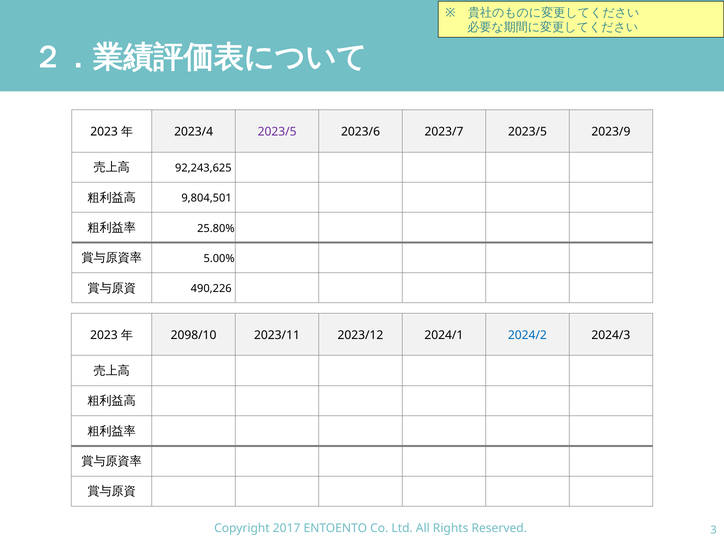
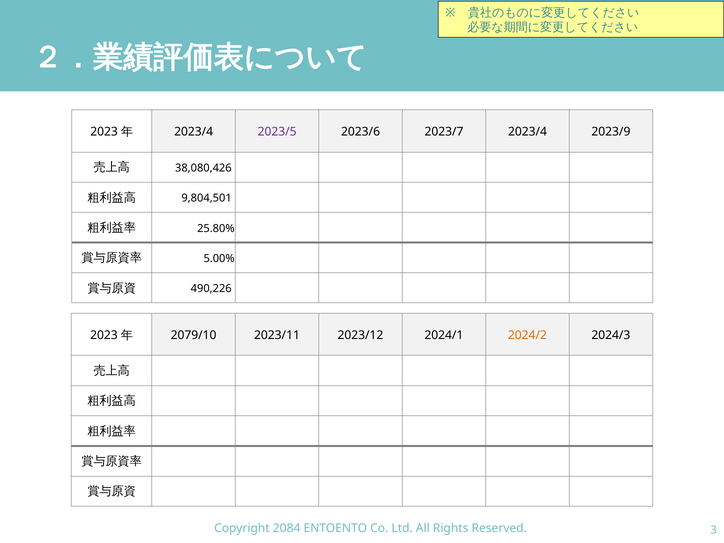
2023/7 2023/5: 2023/5 -> 2023/4
92,243,625: 92,243,625 -> 38,080,426
2098/10: 2098/10 -> 2079/10
2024/2 colour: blue -> orange
2017: 2017 -> 2084
